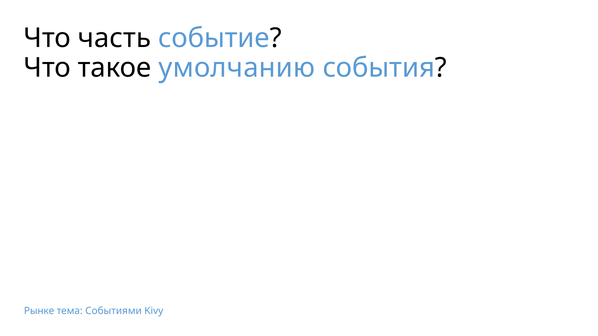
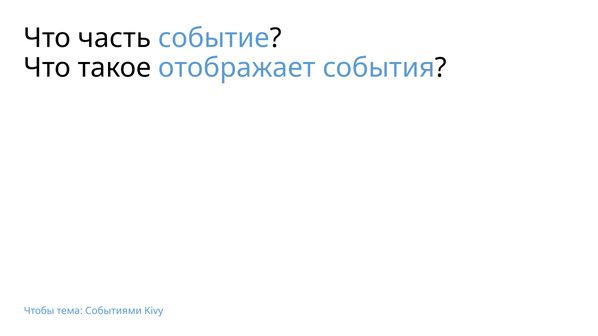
умолчанию: умолчанию -> отображает
Рынке: Рынке -> Чтобы
